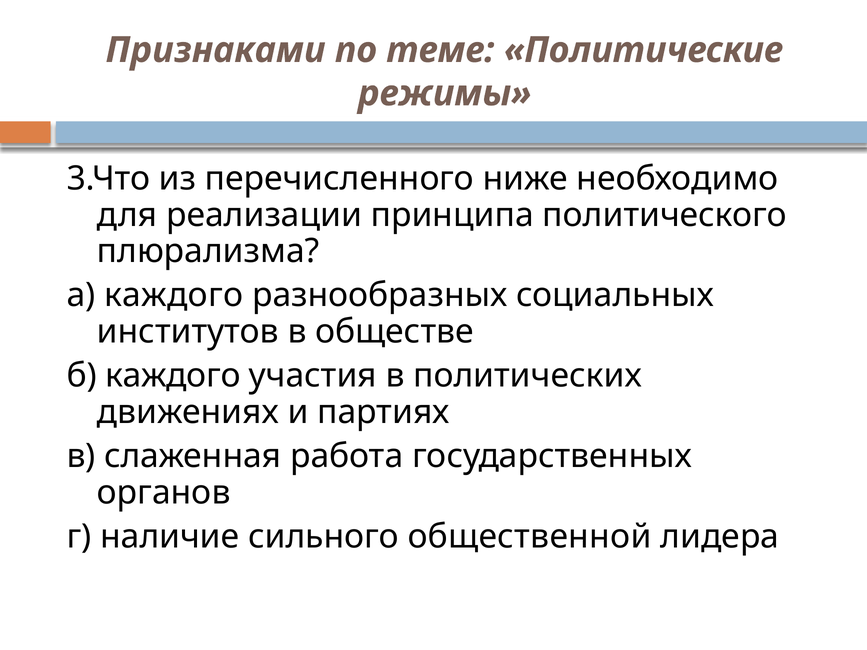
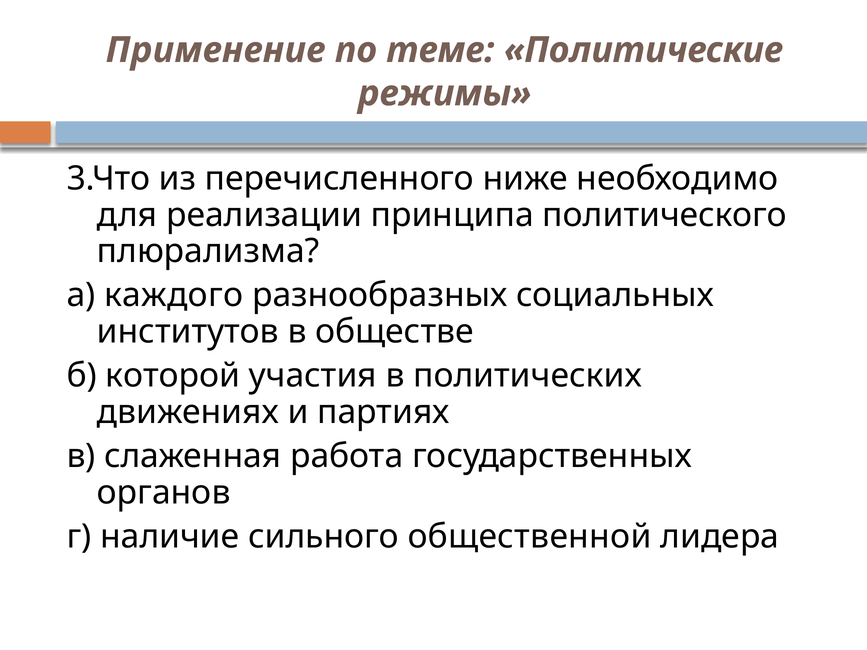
Признаками: Признаками -> Применение
б каждого: каждого -> которой
